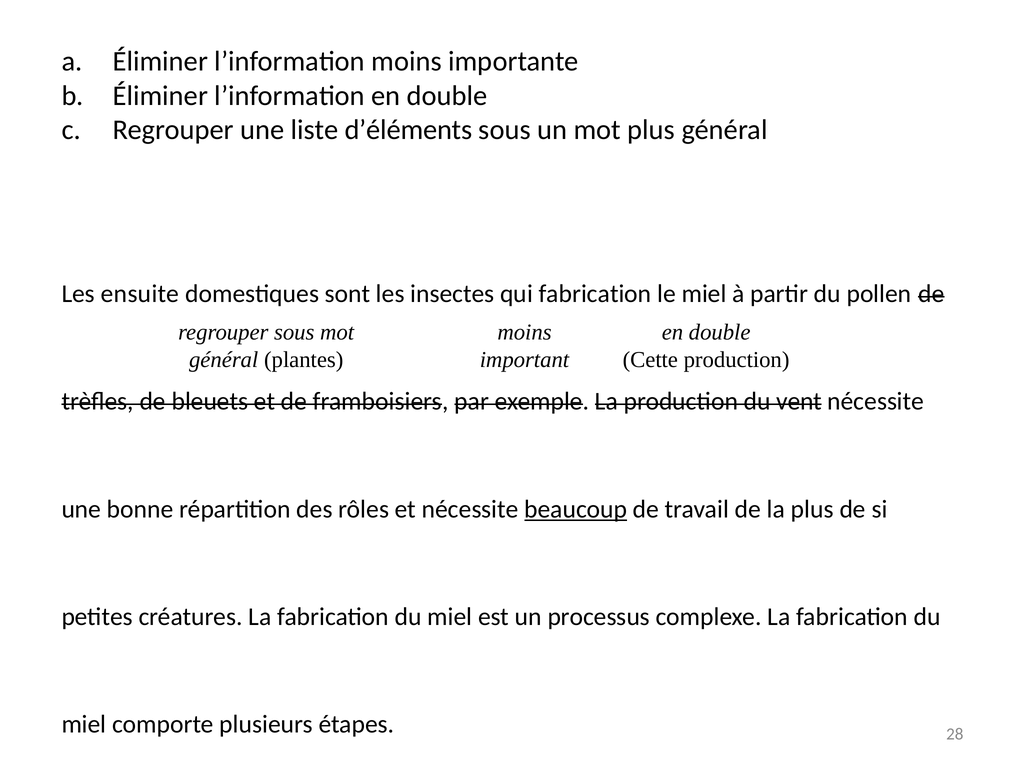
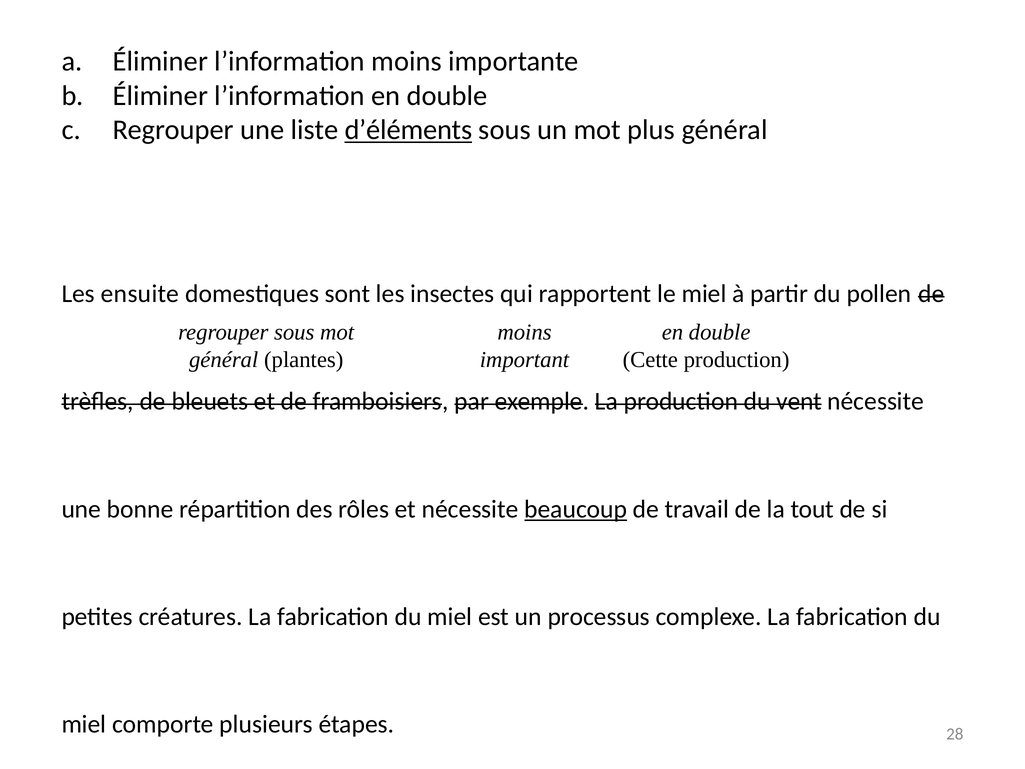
d’éléments underline: none -> present
qui fabrication: fabrication -> rapportent
la plus: plus -> tout
